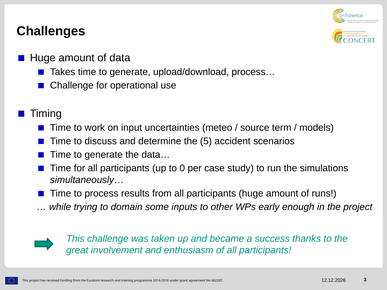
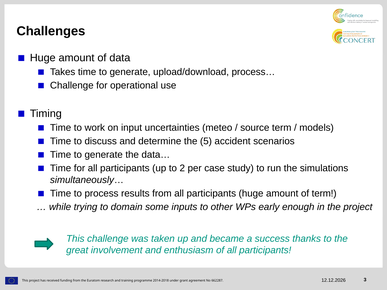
0: 0 -> 2
of runs: runs -> term
